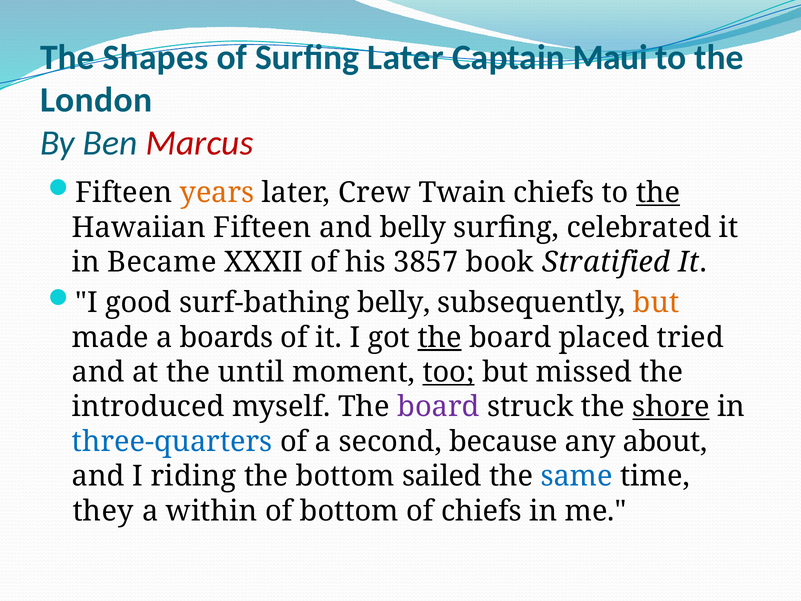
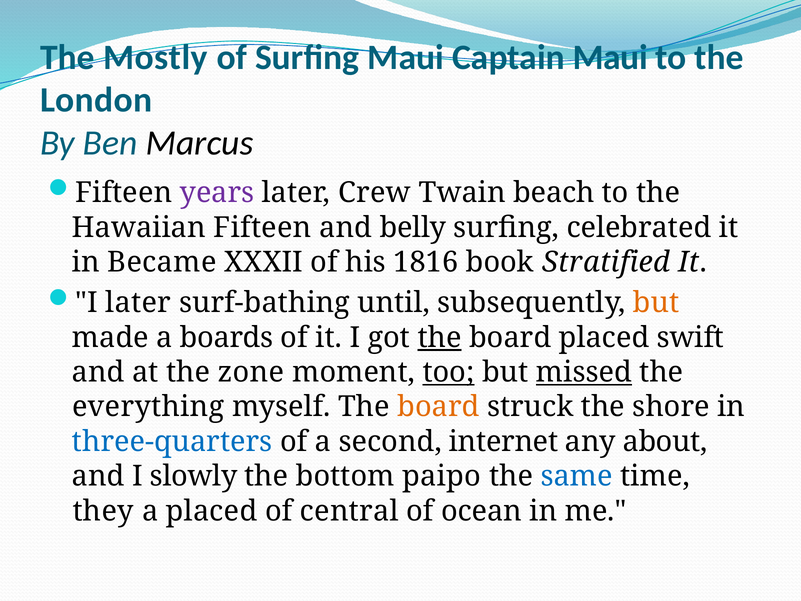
Shapes: Shapes -> Mostly
Surfing Later: Later -> Maui
Marcus colour: red -> black
years colour: orange -> purple
Twain chiefs: chiefs -> beach
the at (658, 193) underline: present -> none
3857: 3857 -> 1816
I good: good -> later
surf-bathing belly: belly -> until
tried: tried -> swift
until: until -> zone
missed underline: none -> present
introduced: introduced -> everything
board at (438, 407) colour: purple -> orange
shore underline: present -> none
because: because -> internet
riding: riding -> slowly
sailed: sailed -> paipo
a within: within -> placed
of bottom: bottom -> central
of chiefs: chiefs -> ocean
